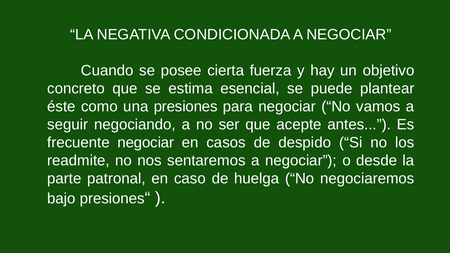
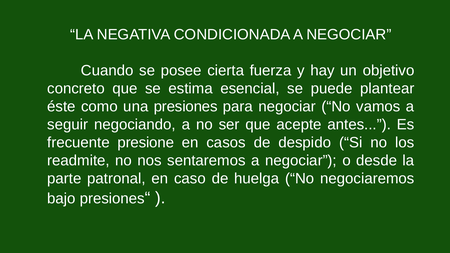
frecuente negociar: negociar -> presione
